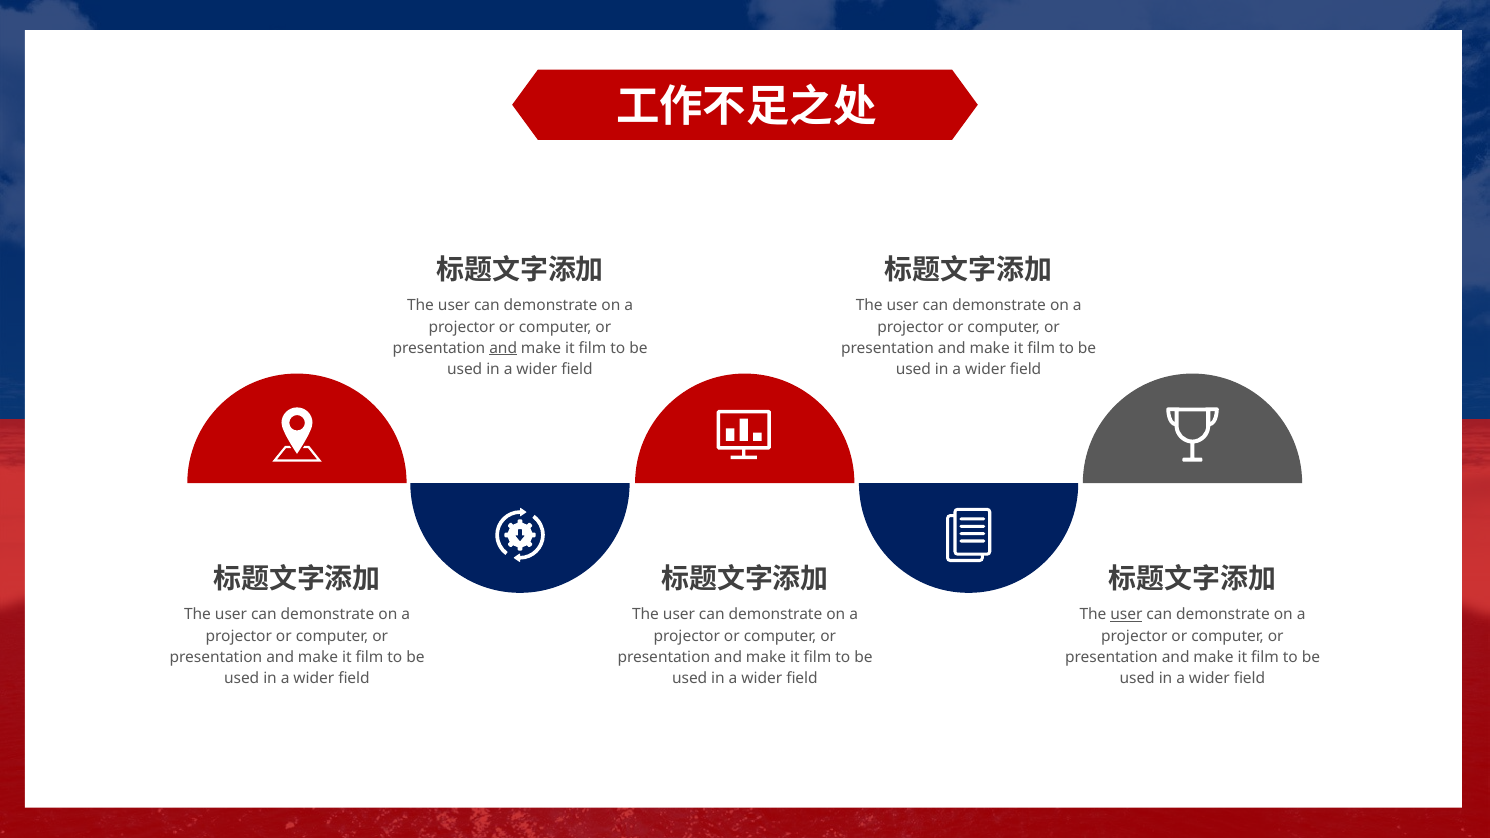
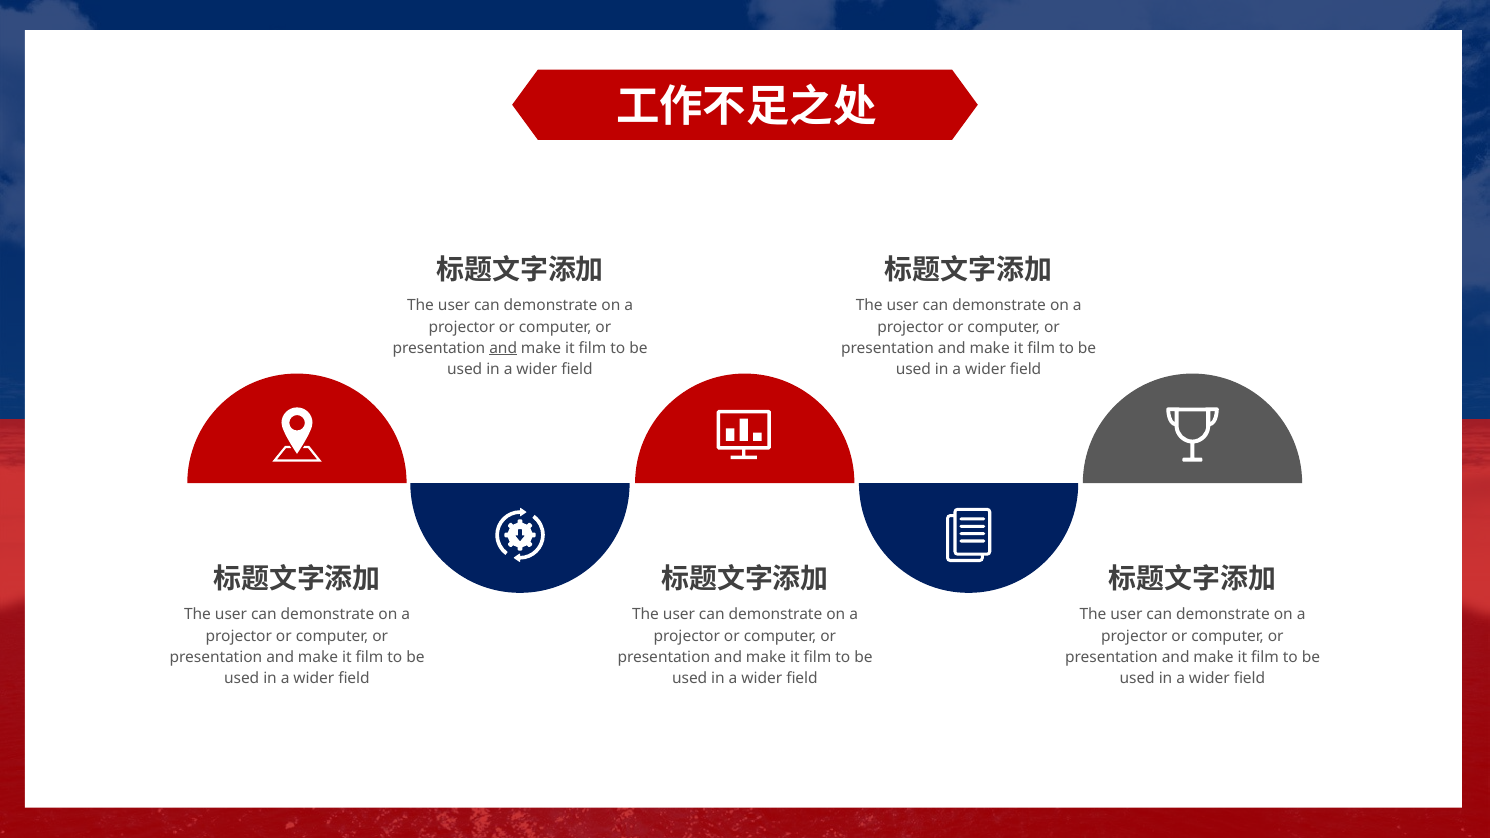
user at (1126, 615) underline: present -> none
